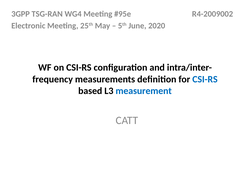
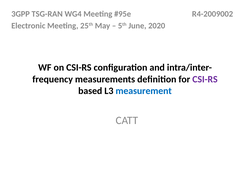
CSI-RS at (205, 79) colour: blue -> purple
